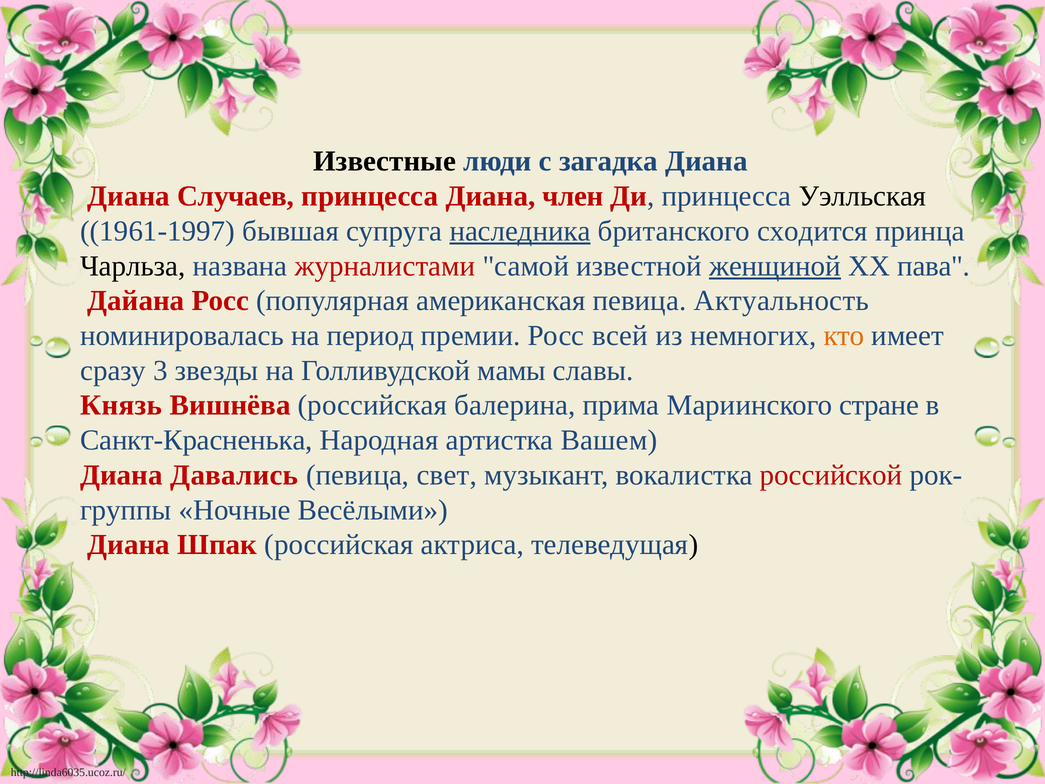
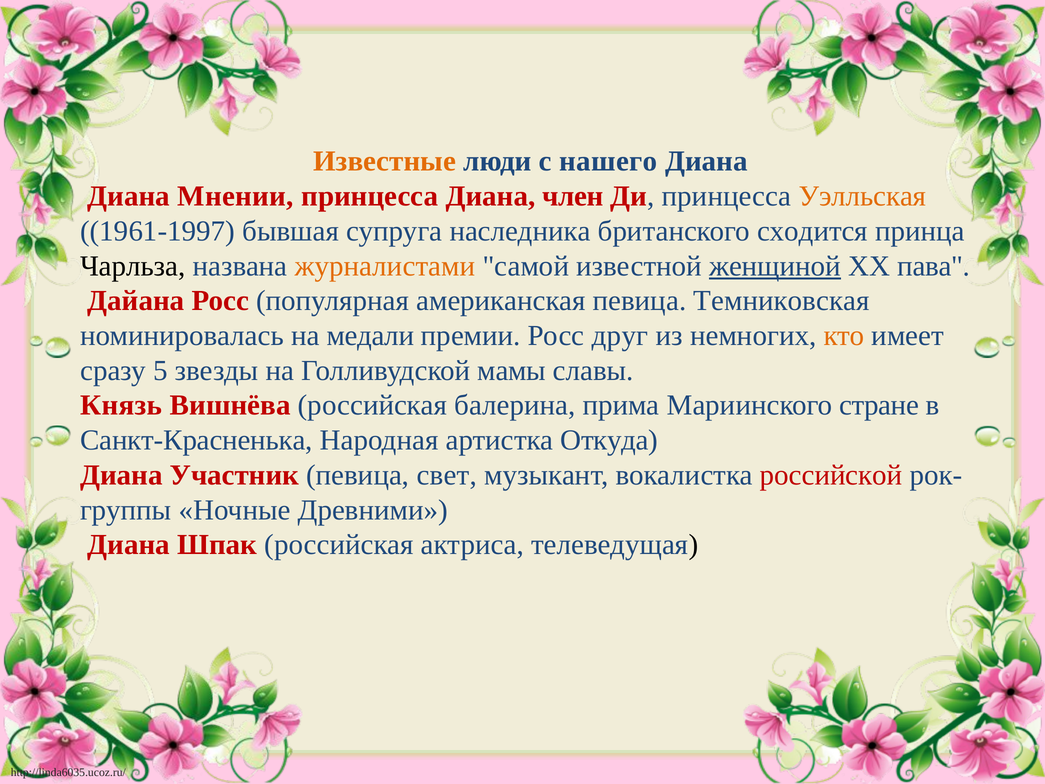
Известные colour: black -> orange
загадка: загадка -> нашего
Случаев: Случаев -> Мнении
Уэлльская colour: black -> orange
наследника underline: present -> none
журналистами colour: red -> orange
Актуальность: Актуальность -> Темниковская
период: период -> медали
всей: всей -> друг
3: 3 -> 5
Вашем: Вашем -> Откуда
Давались: Давались -> Участник
Весёлыми: Весёлыми -> Древними
